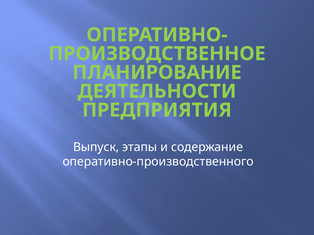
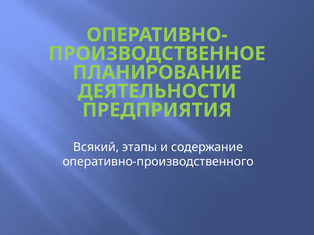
Выпуск: Выпуск -> Всякий
